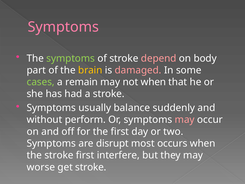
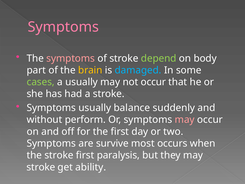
symptoms at (71, 58) colour: light green -> pink
depend colour: pink -> light green
damaged colour: pink -> light blue
a remain: remain -> usually
not when: when -> occur
disrupt: disrupt -> survive
interfere: interfere -> paralysis
worse at (41, 167): worse -> stroke
get stroke: stroke -> ability
